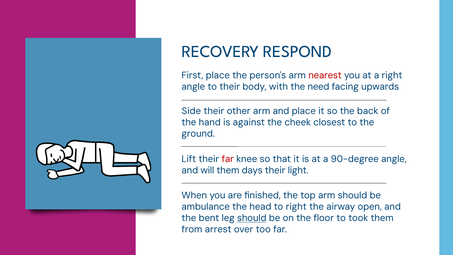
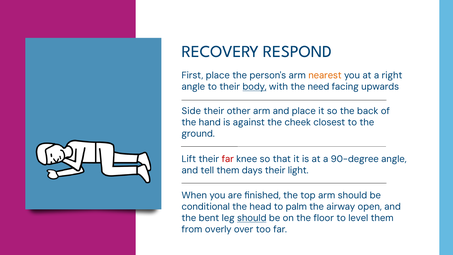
nearest colour: red -> orange
body underline: none -> present
will: will -> tell
ambulance: ambulance -> conditional
to right: right -> palm
took: took -> level
arrest: arrest -> overly
